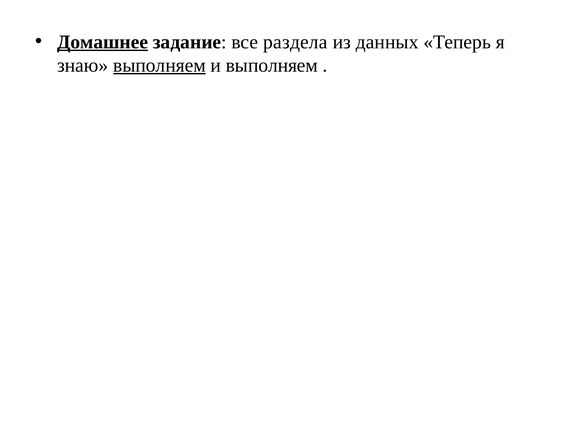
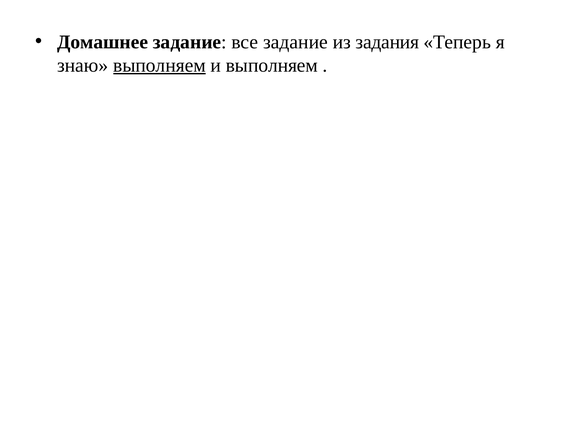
Домашнее underline: present -> none
все раздела: раздела -> задание
данных: данных -> задания
